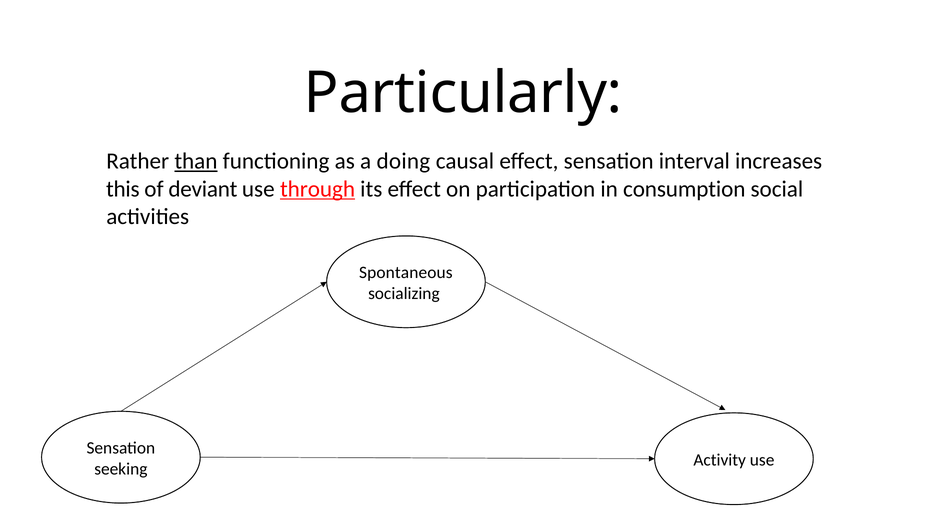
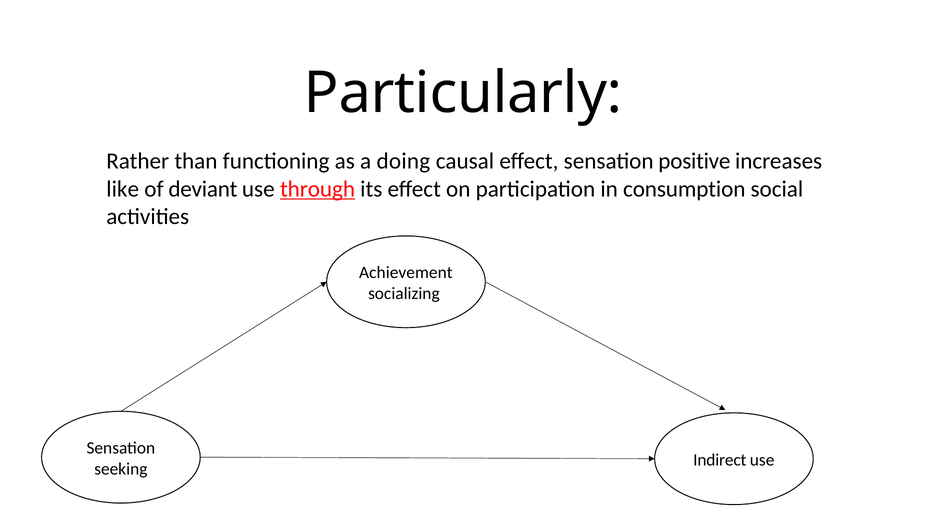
than underline: present -> none
interval: interval -> positive
this: this -> like
Spontaneous: Spontaneous -> Achievement
Activity: Activity -> Indirect
